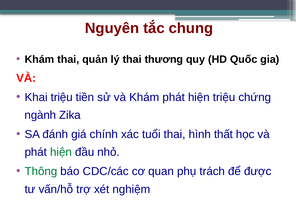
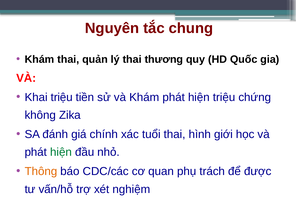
ngành: ngành -> không
thất: thất -> giới
Thông colour: green -> orange
